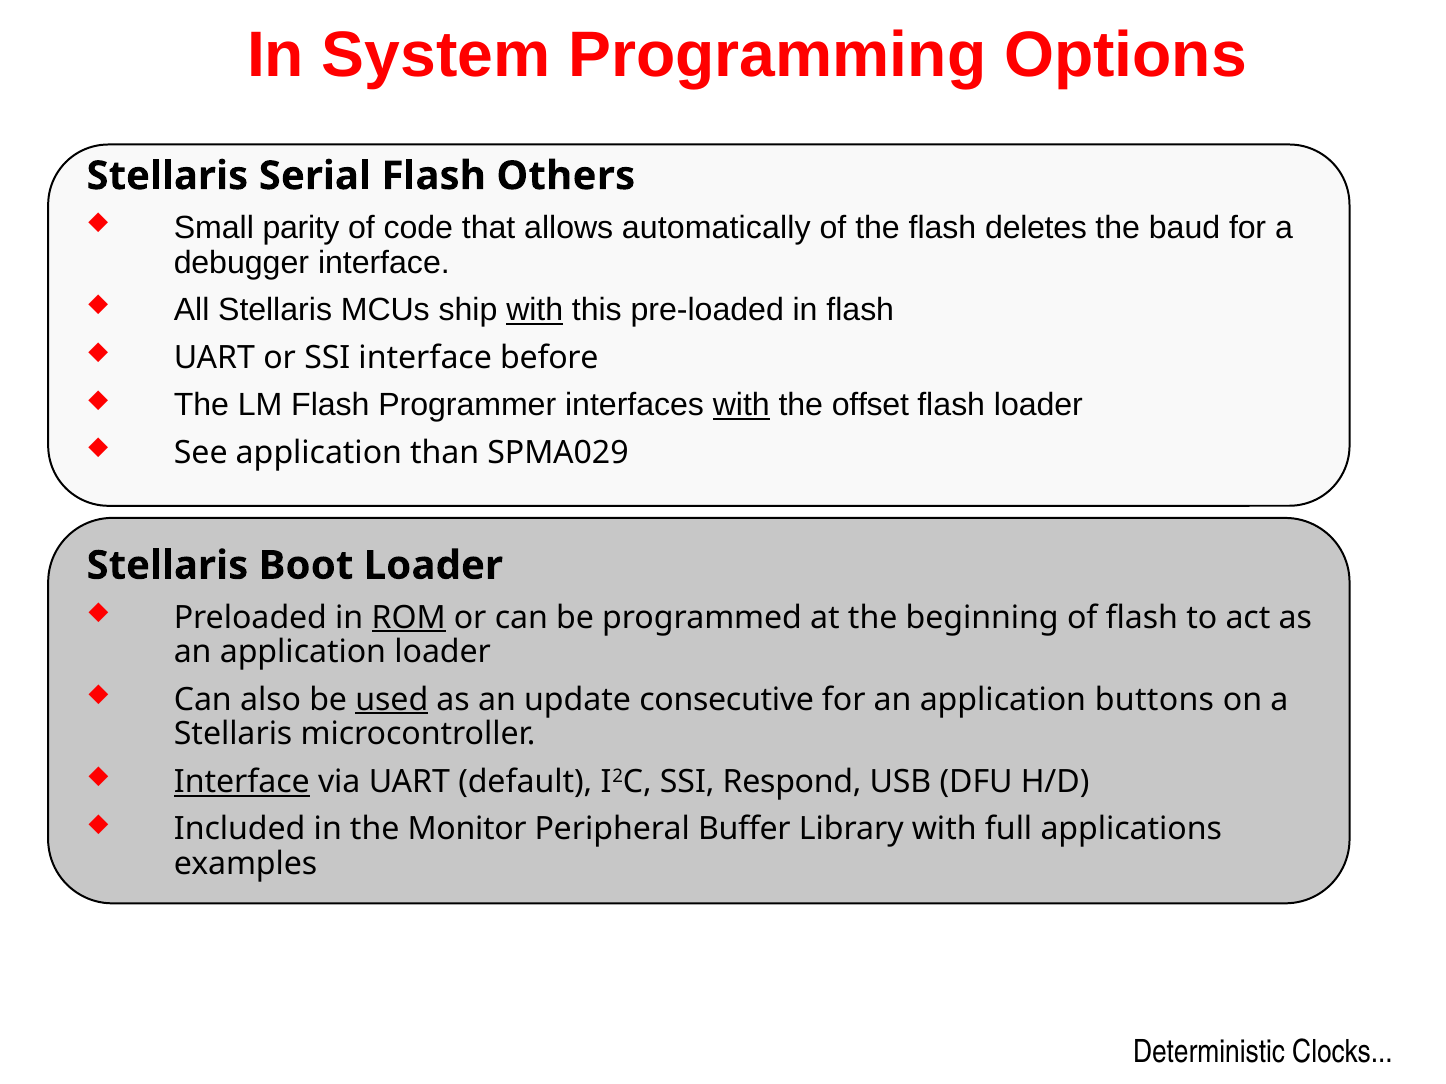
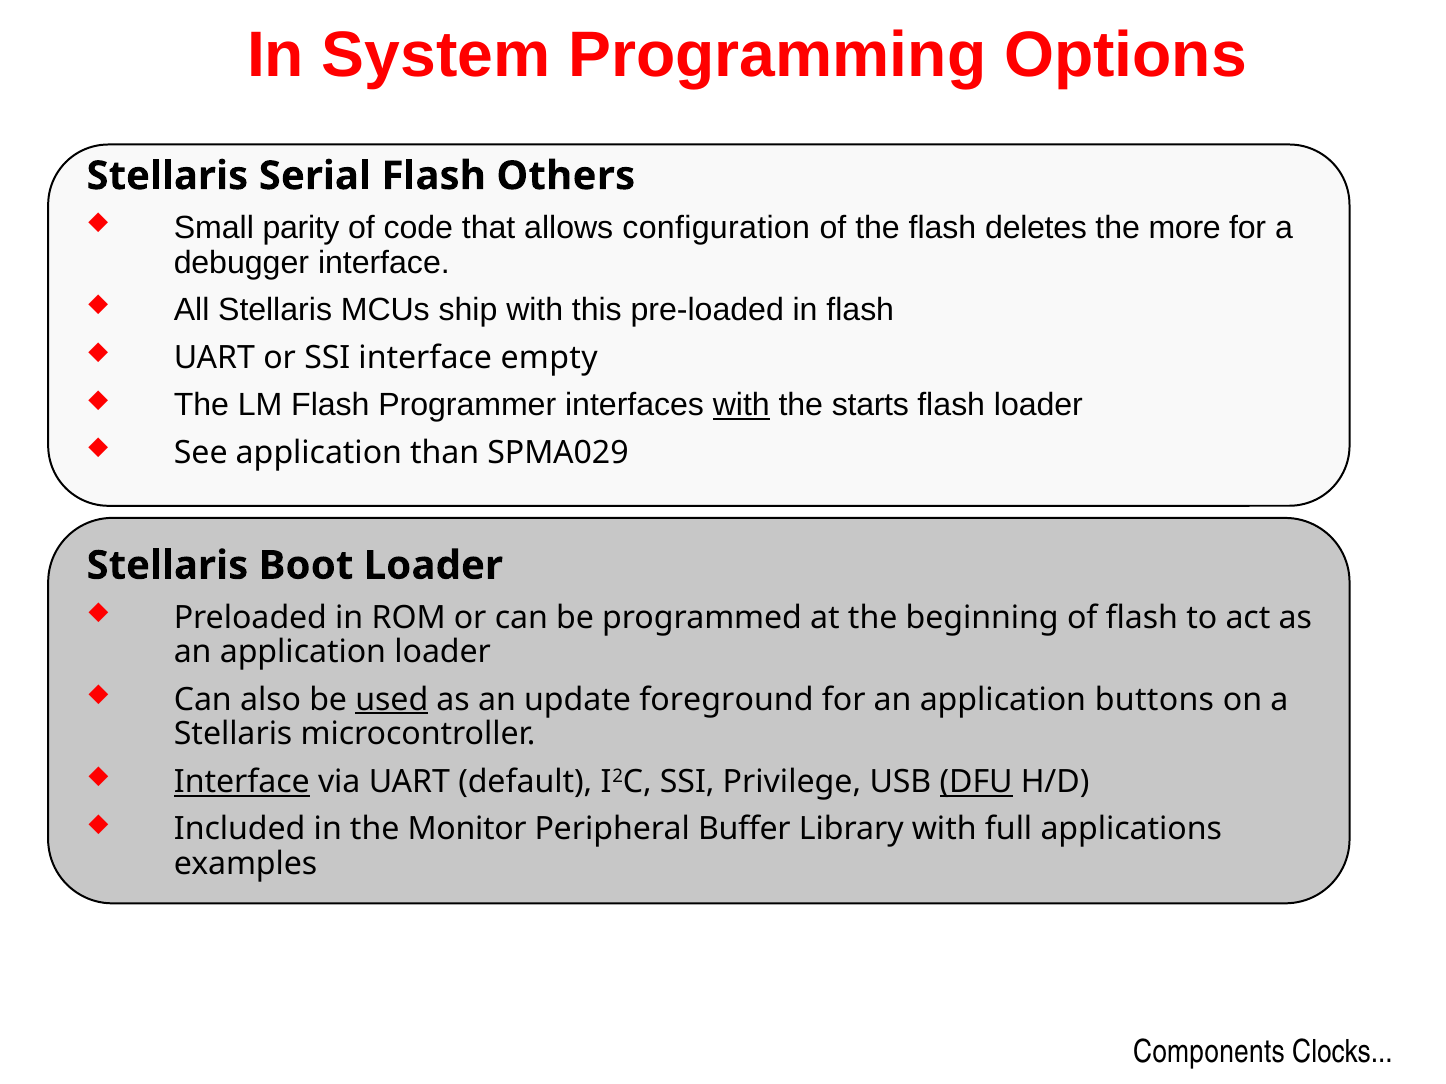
automatically: automatically -> configuration
baud: baud -> more
with at (535, 310) underline: present -> none
before: before -> empty
offset: offset -> starts
ROM underline: present -> none
consecutive: consecutive -> foreground
Respond: Respond -> Privilege
DFU underline: none -> present
Deterministic: Deterministic -> Components
